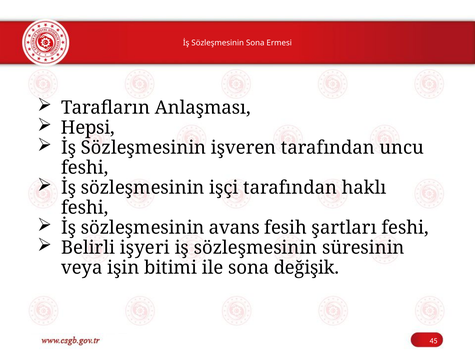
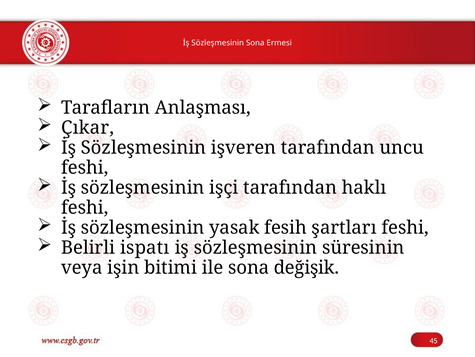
Hepsi: Hepsi -> Çıkar
avans: avans -> yasak
işyeri: işyeri -> ispatı
